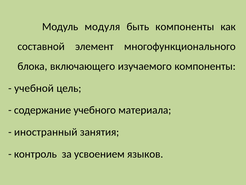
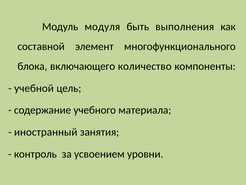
быть компоненты: компоненты -> выполнения
изучаемого: изучаемого -> количество
языков: языков -> уровни
